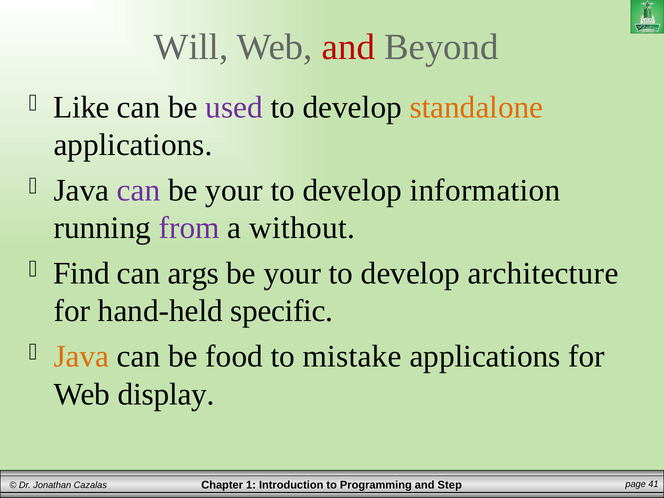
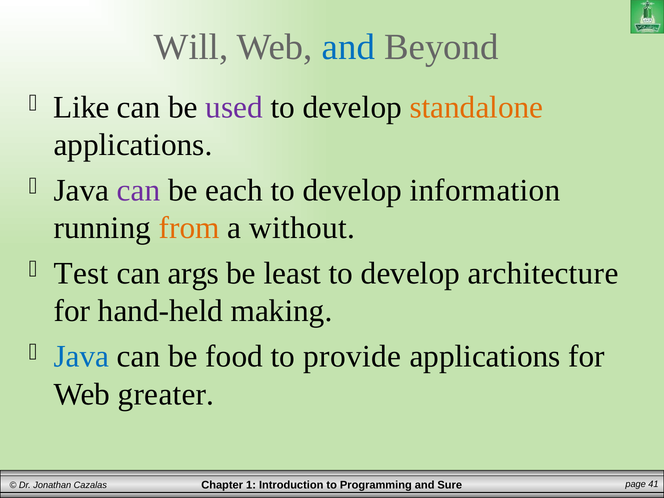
and at (348, 47) colour: red -> blue
your at (234, 190): your -> each
from colour: purple -> orange
Find: Find -> Test
your at (292, 274): your -> least
specific: specific -> making
Java at (81, 357) colour: orange -> blue
mistake: mistake -> provide
display: display -> greater
Step: Step -> Sure
